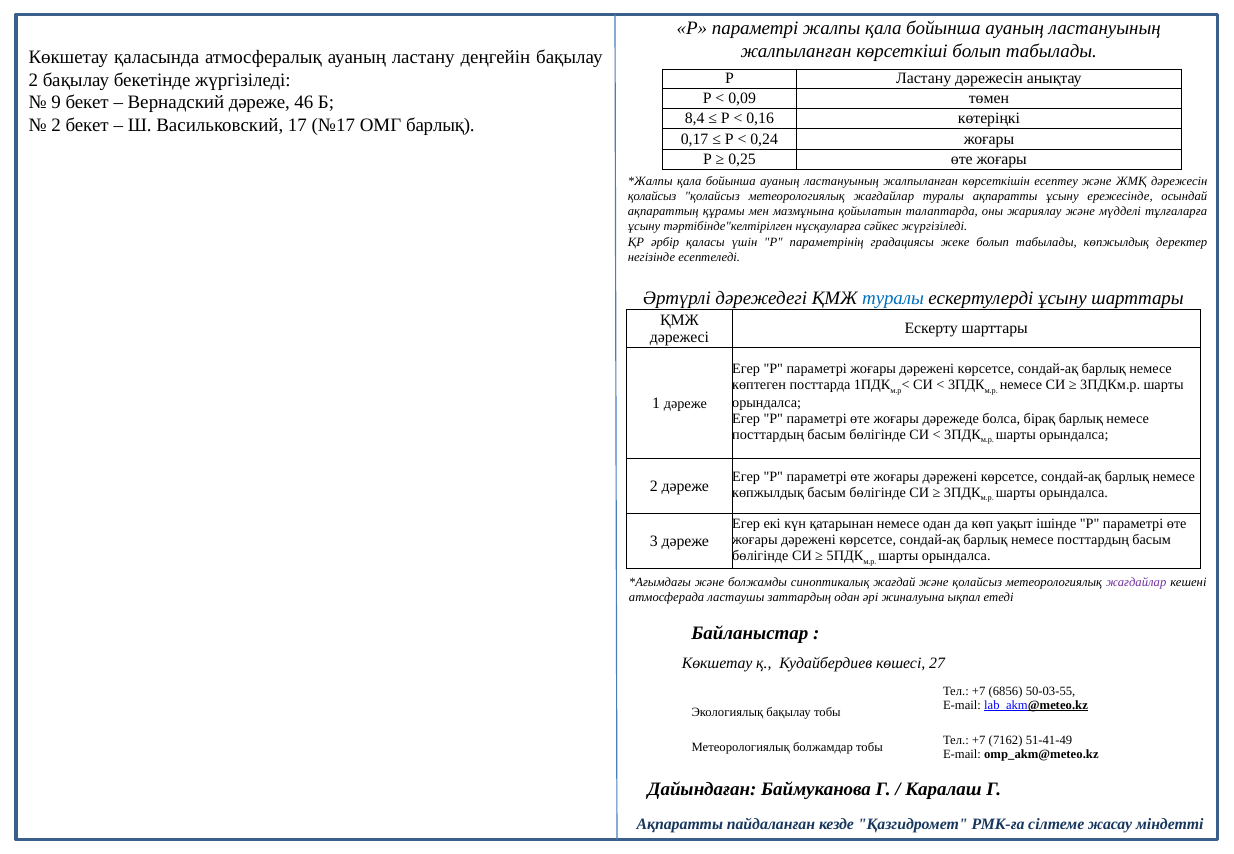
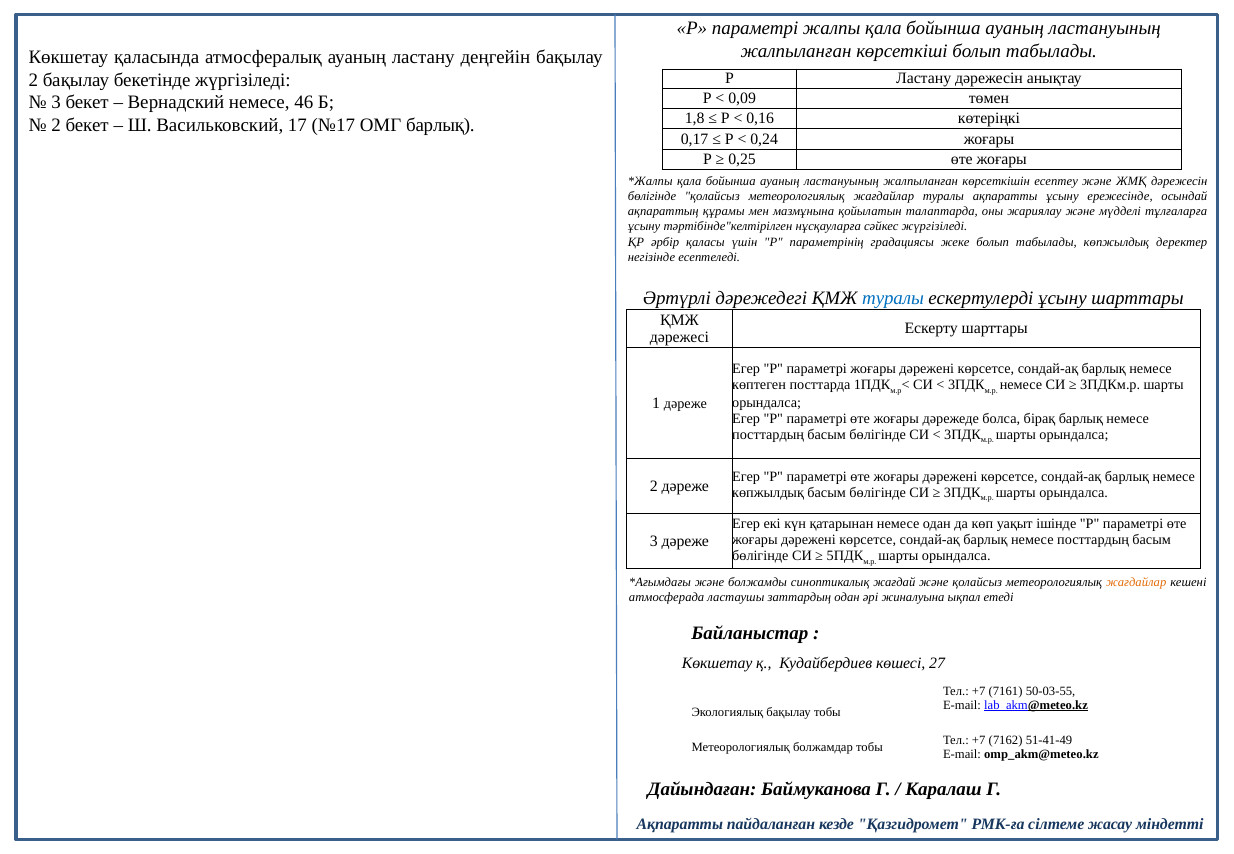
9 at (56, 103): 9 -> 3
Вернадский дәреже: дәреже -> немесе
8,4: 8,4 -> 1,8
қолайсыз at (652, 197): қолайсыз -> бөлігінде
жағдайлар at (1136, 582) colour: purple -> orange
6856: 6856 -> 7161
